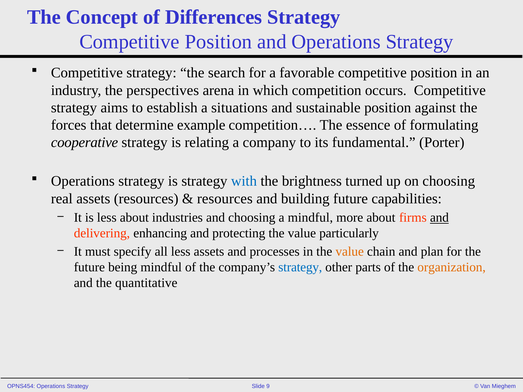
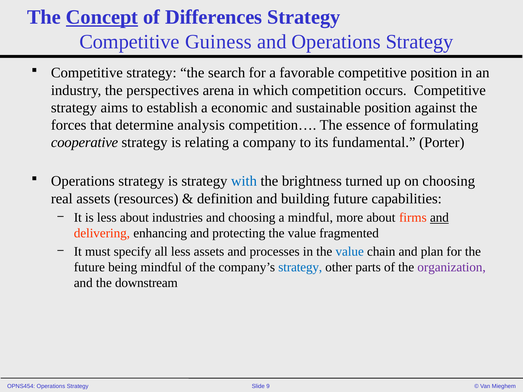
Concept underline: none -> present
Position at (218, 42): Position -> Guiness
situations: situations -> economic
example: example -> analysis
resources at (225, 199): resources -> definition
particularly: particularly -> fragmented
value at (350, 252) colour: orange -> blue
organization colour: orange -> purple
quantitative: quantitative -> downstream
